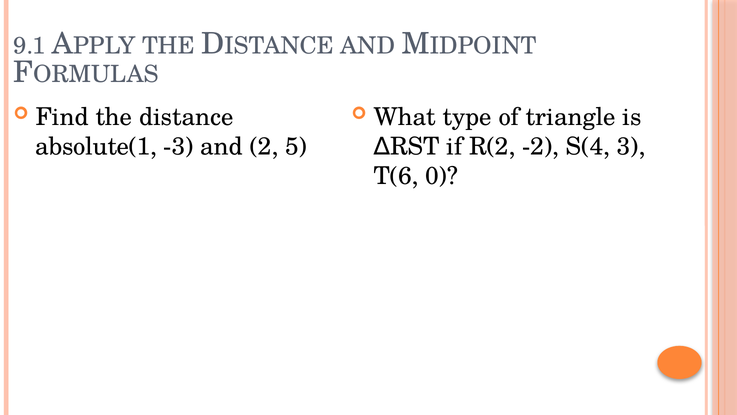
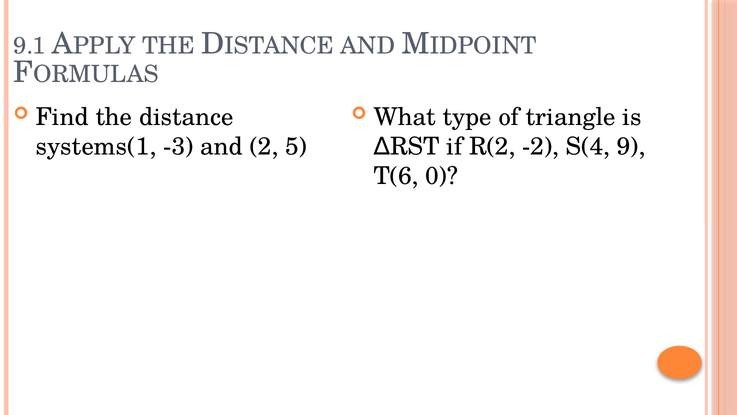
absolute(1: absolute(1 -> systems(1
3: 3 -> 9
